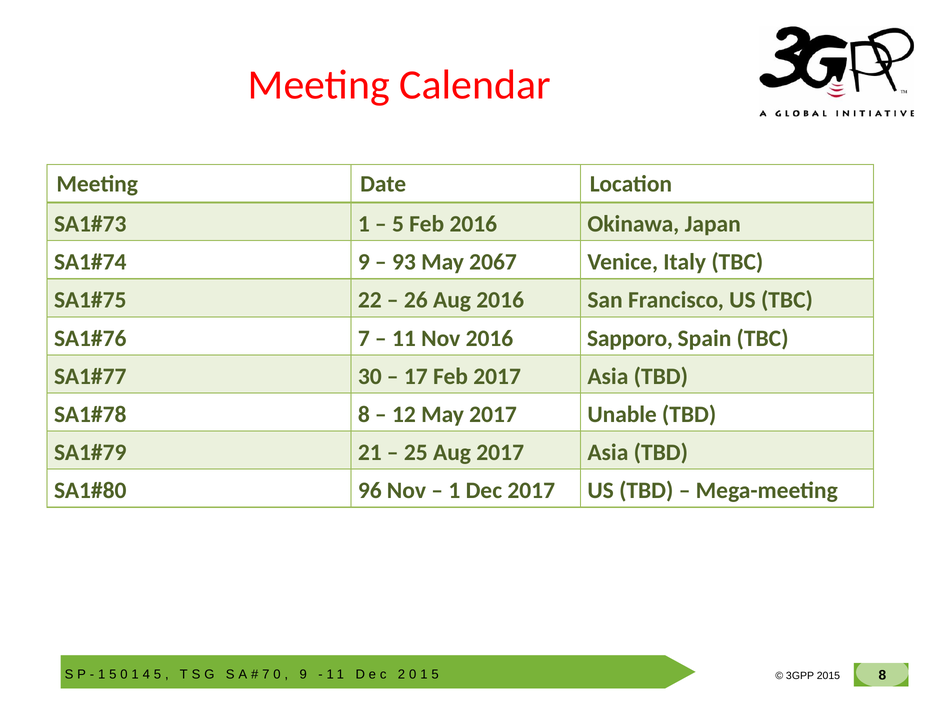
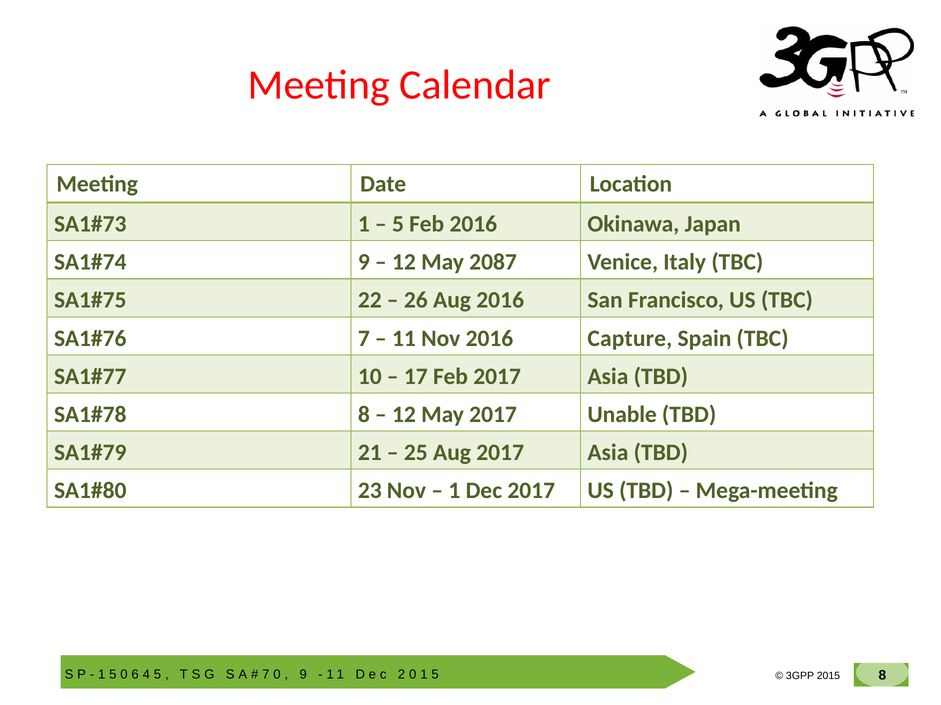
93 at (404, 262): 93 -> 12
2067: 2067 -> 2087
Sapporo: Sapporo -> Capture
30: 30 -> 10
96: 96 -> 23
1 at (135, 675): 1 -> 6
